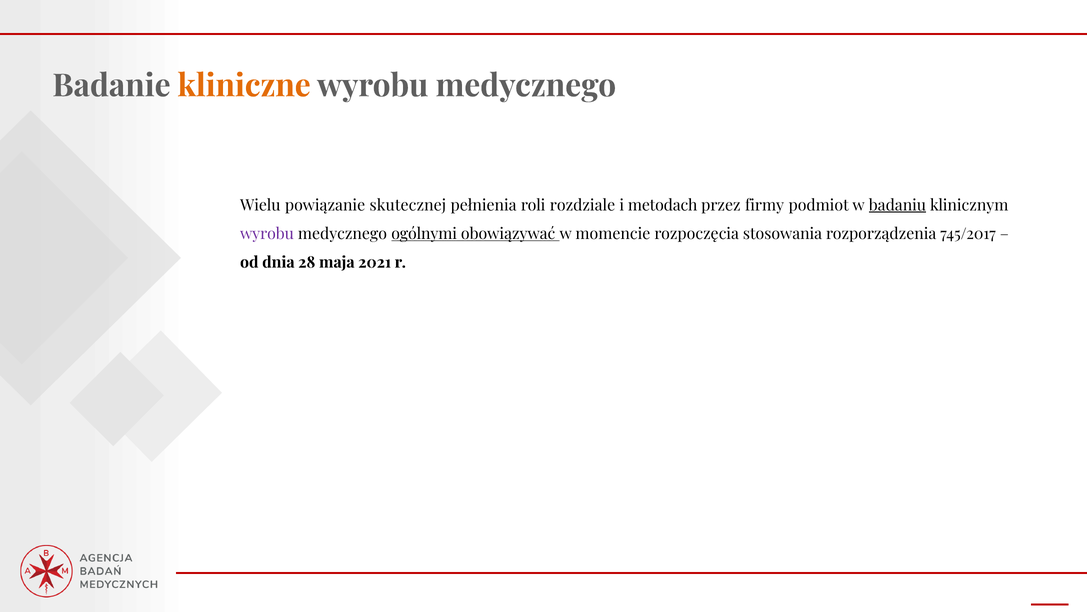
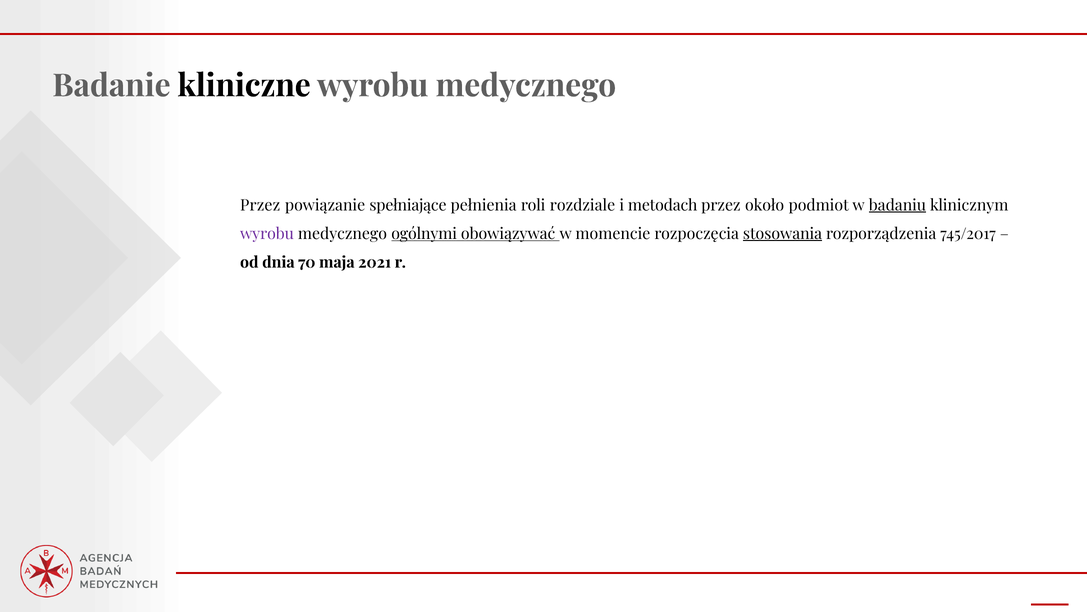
kliniczne colour: orange -> black
Wielu at (260, 205): Wielu -> Przez
skutecznej: skutecznej -> spełniające
firmy: firmy -> około
stosowania underline: none -> present
28: 28 -> 70
